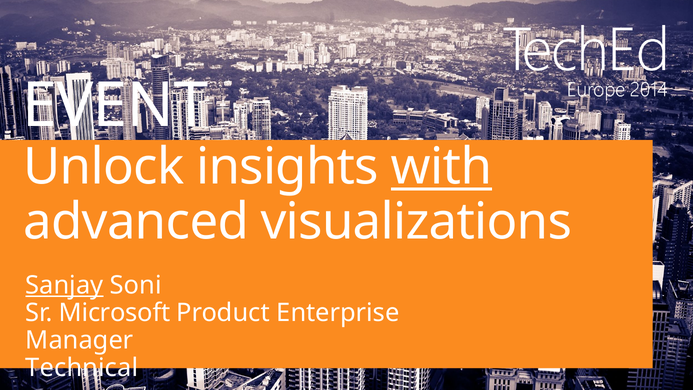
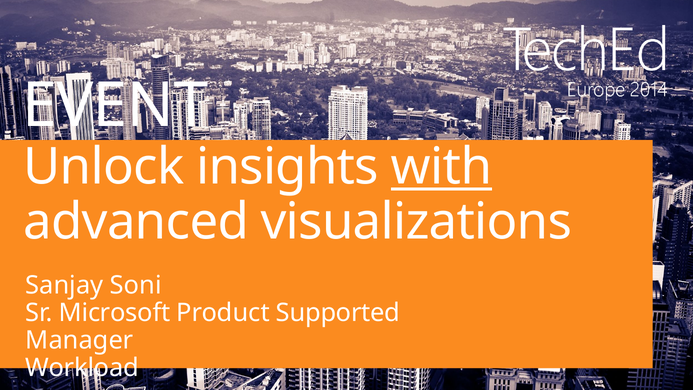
Sanjay underline: present -> none
Enterprise: Enterprise -> Supported
Technical: Technical -> Workload
